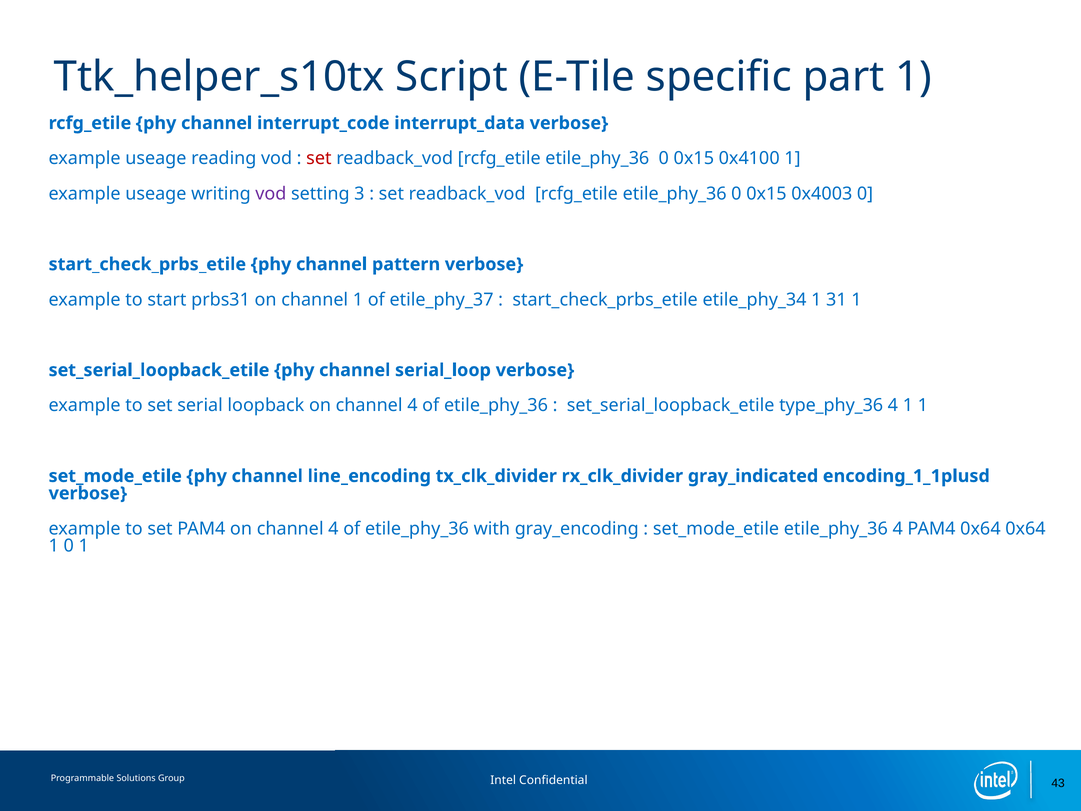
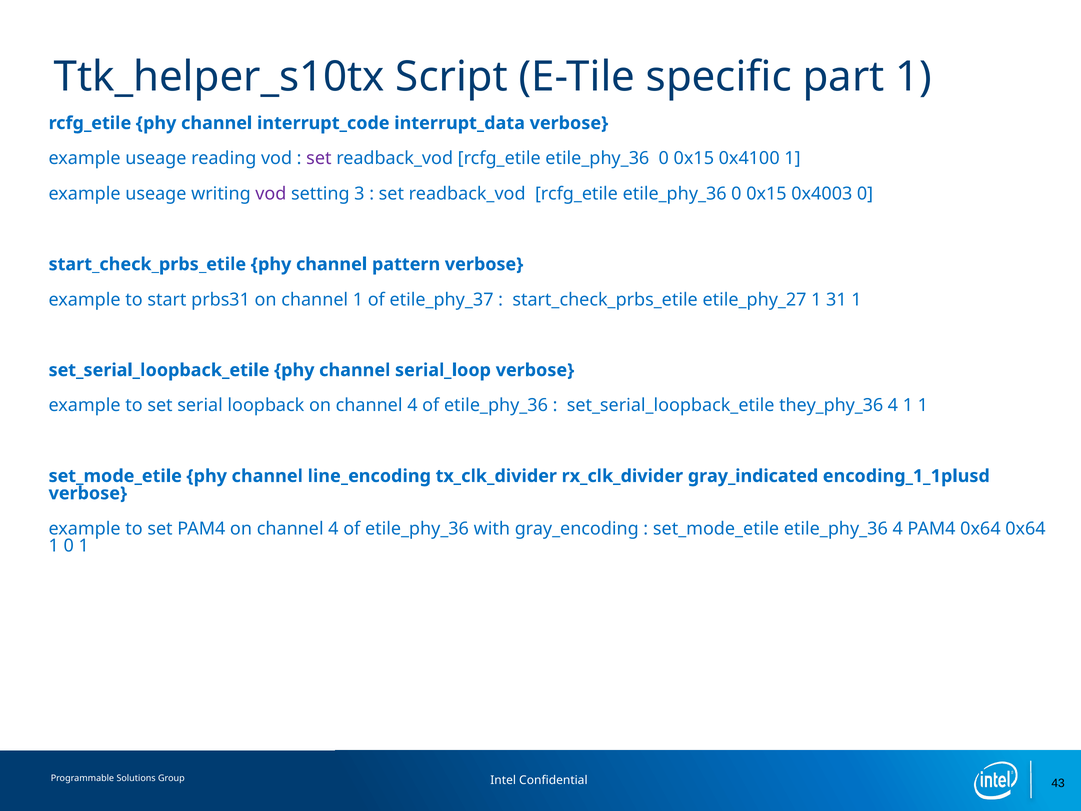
set at (319, 158) colour: red -> purple
etile_phy_34: etile_phy_34 -> etile_phy_27
type_phy_36: type_phy_36 -> they_phy_36
